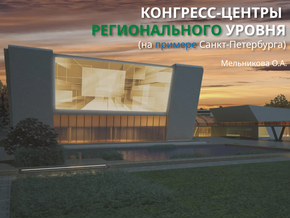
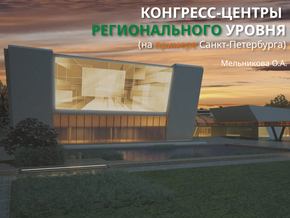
примере colour: blue -> orange
